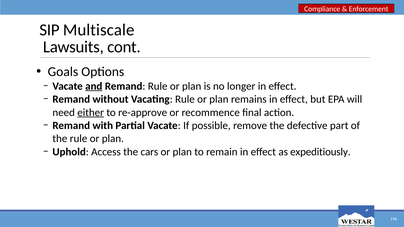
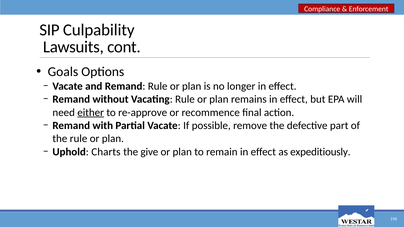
Multiscale: Multiscale -> Culpability
and underline: present -> none
Access: Access -> Charts
cars: cars -> give
